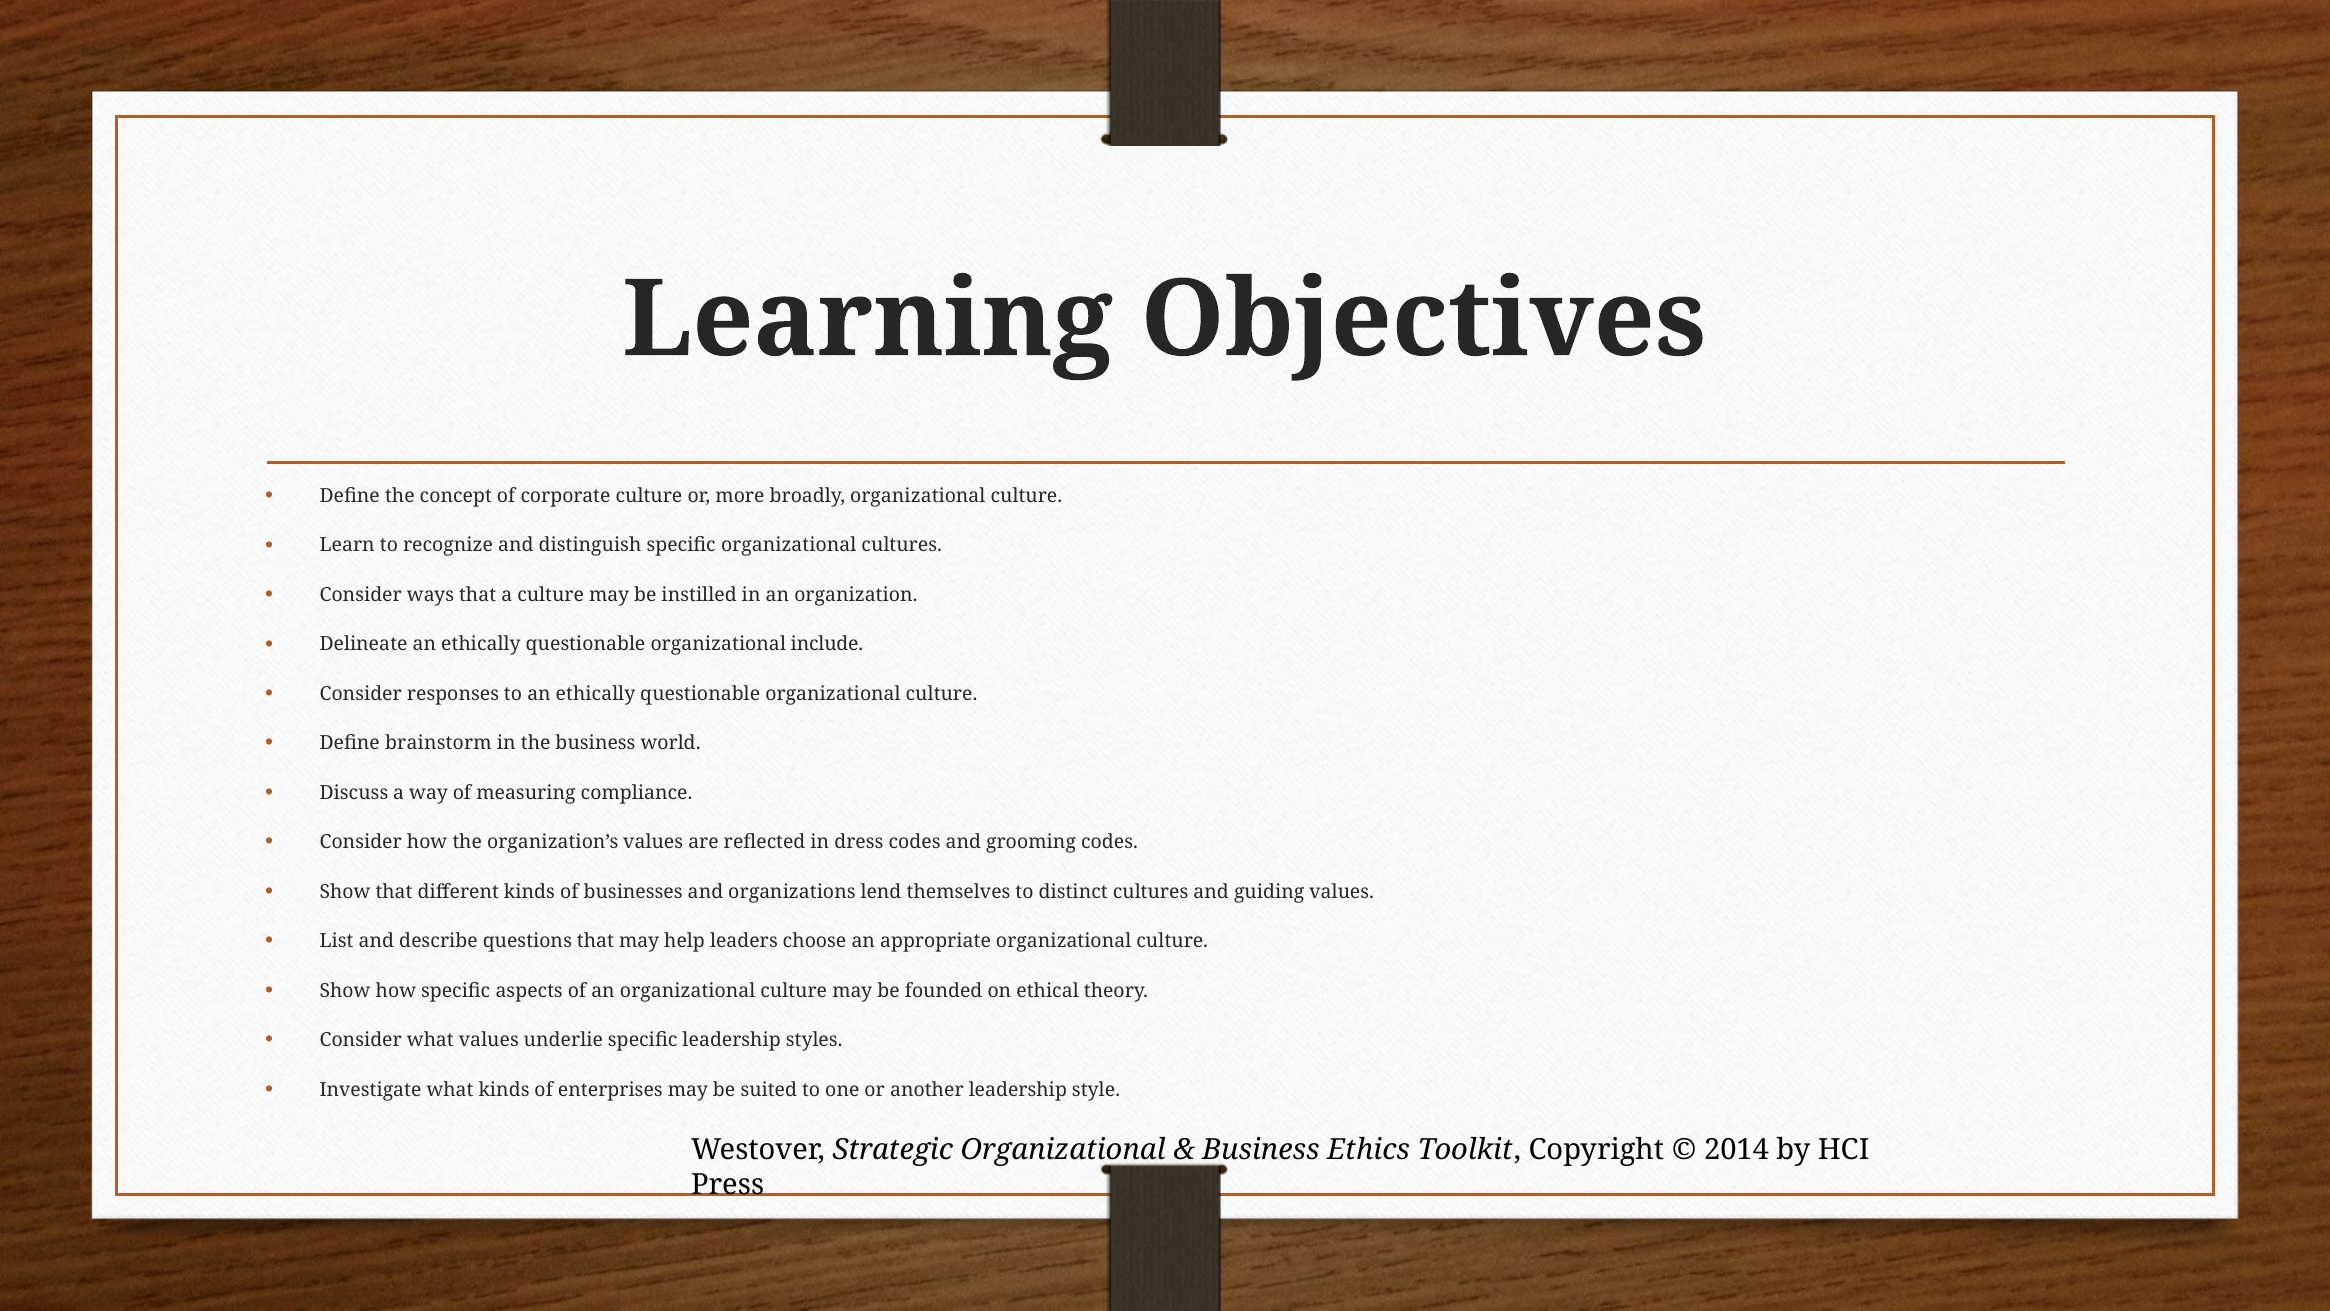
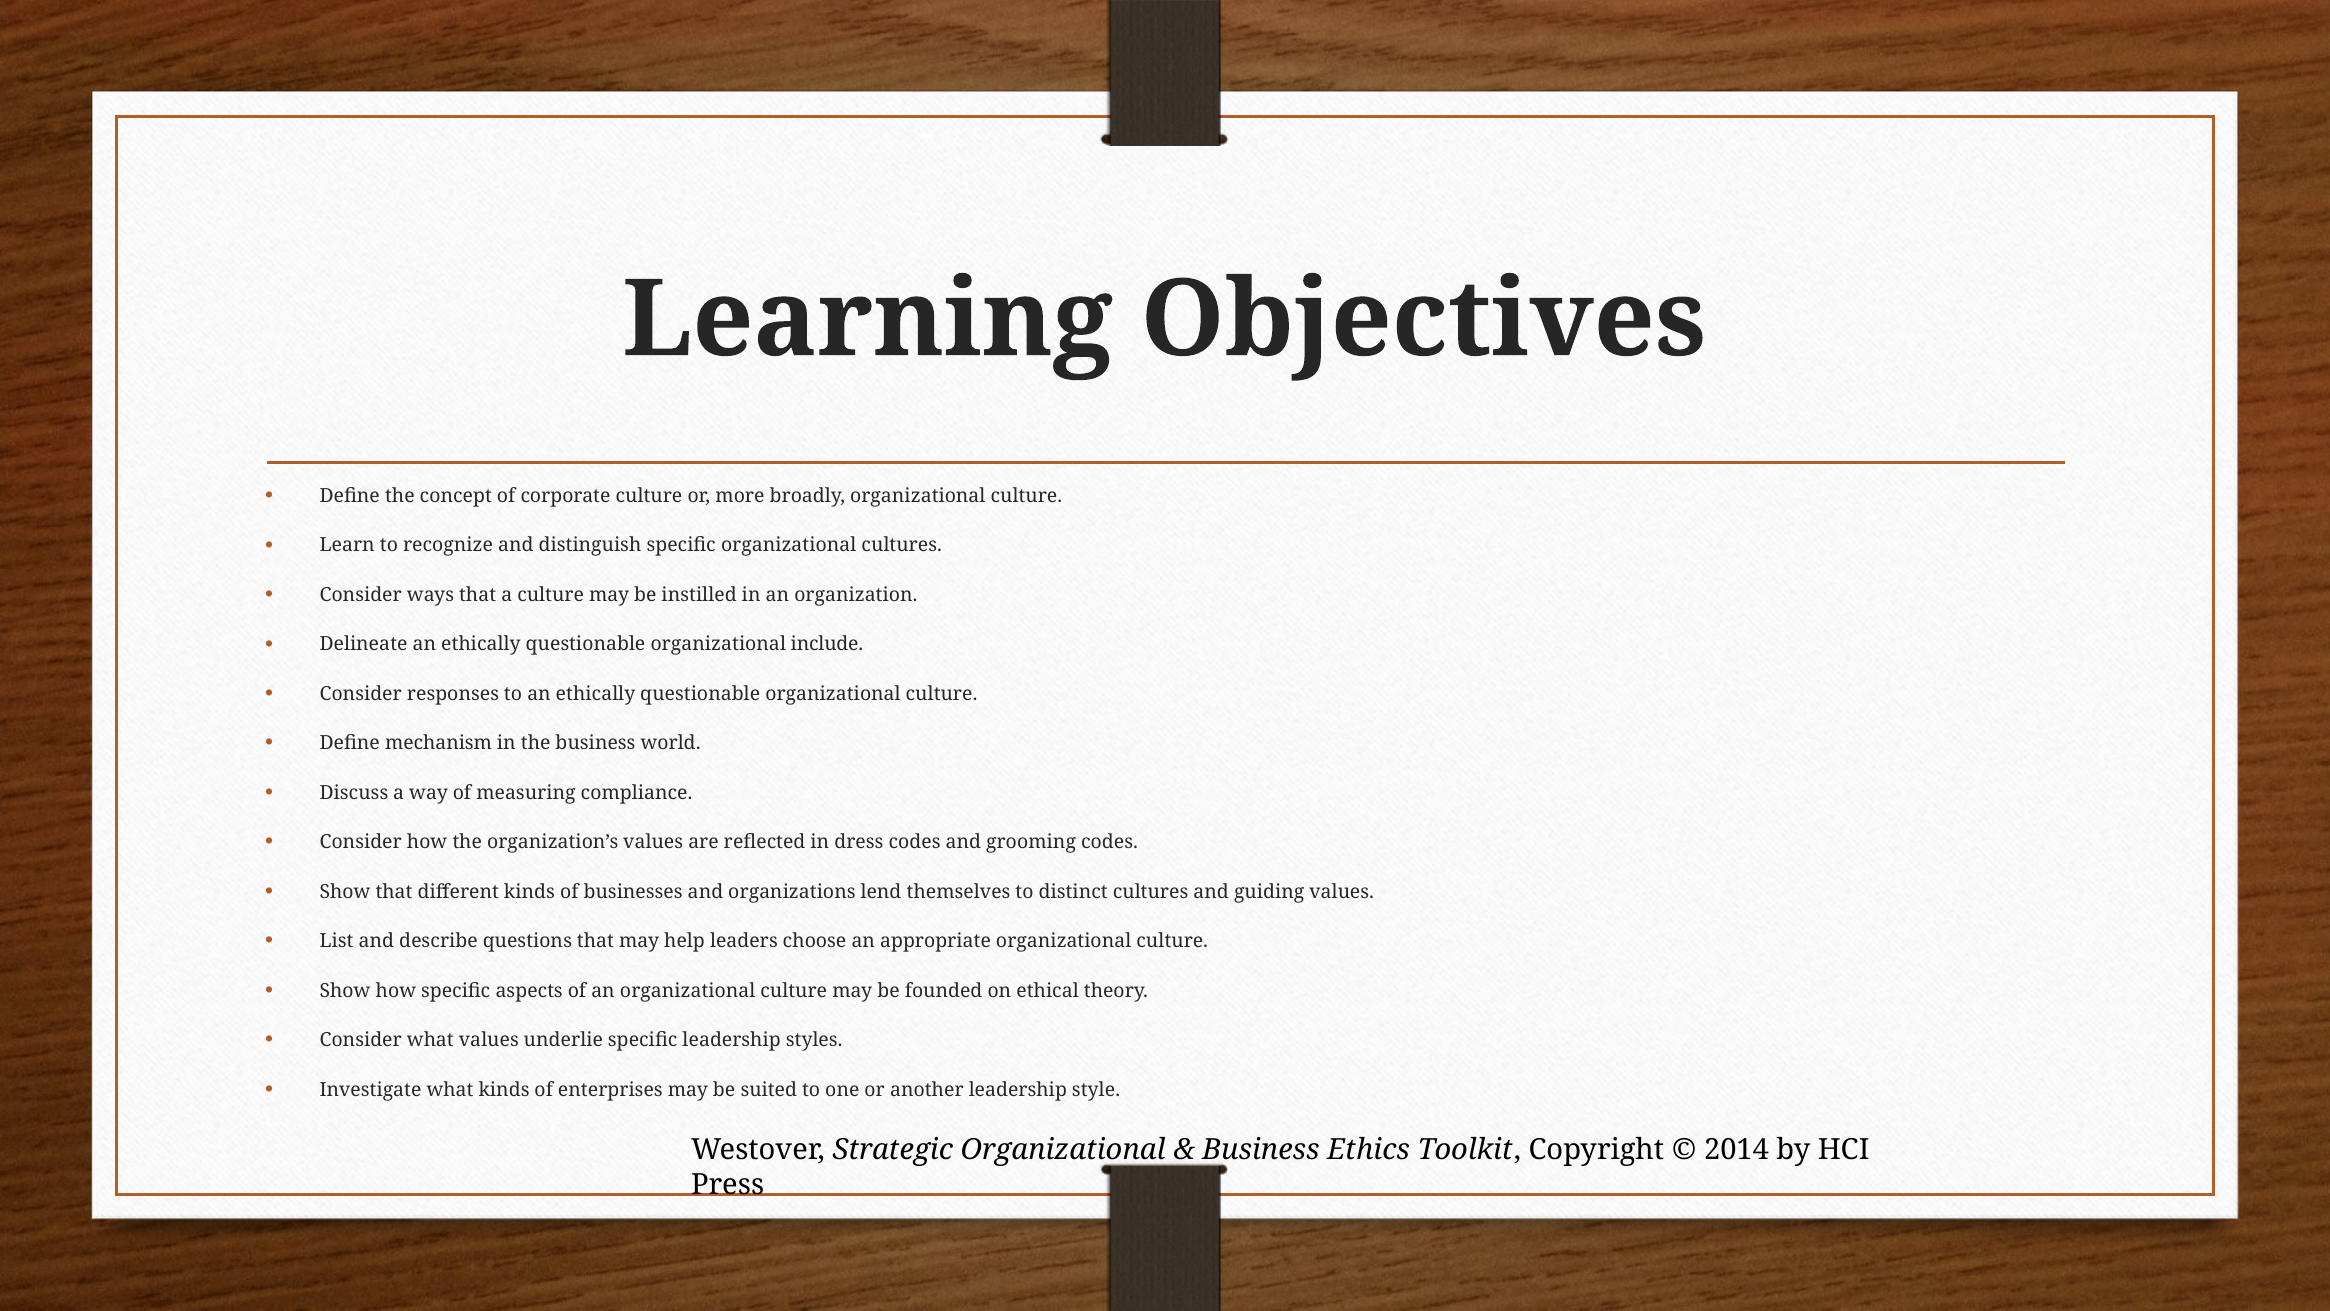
brainstorm: brainstorm -> mechanism
